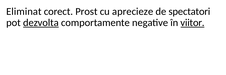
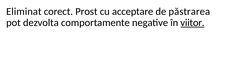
aprecieze: aprecieze -> acceptare
spectatori: spectatori -> păstrarea
dezvolta underline: present -> none
